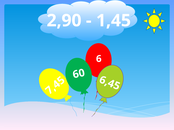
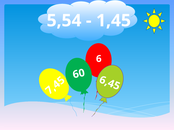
2,90: 2,90 -> 5,54
